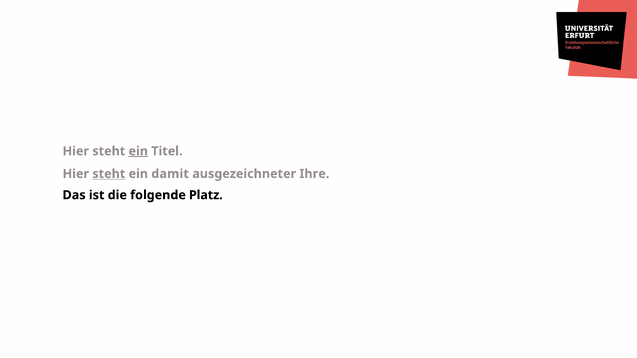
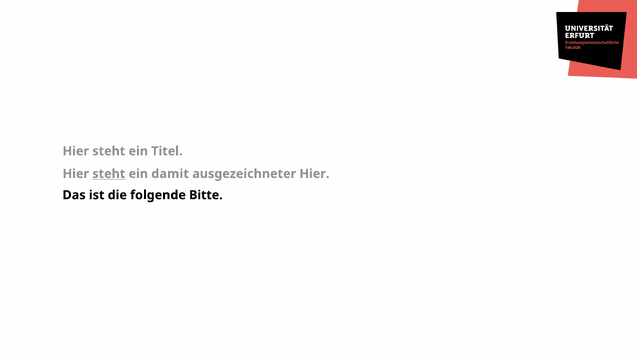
ein at (138, 151) underline: present -> none
ausgezeichneter Ihre: Ihre -> Hier
Platz: Platz -> Bitte
